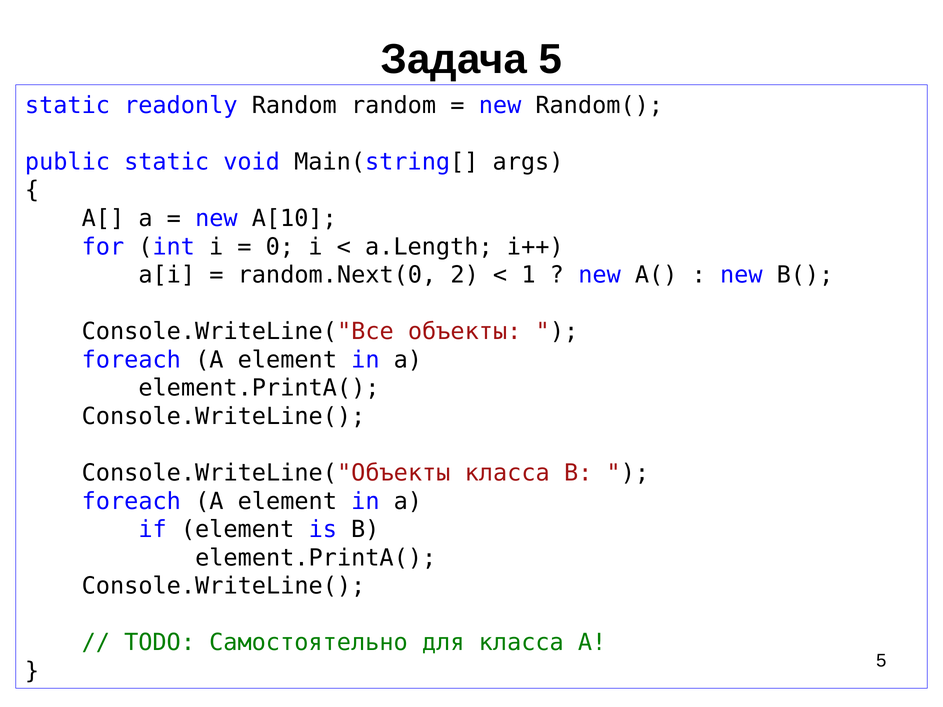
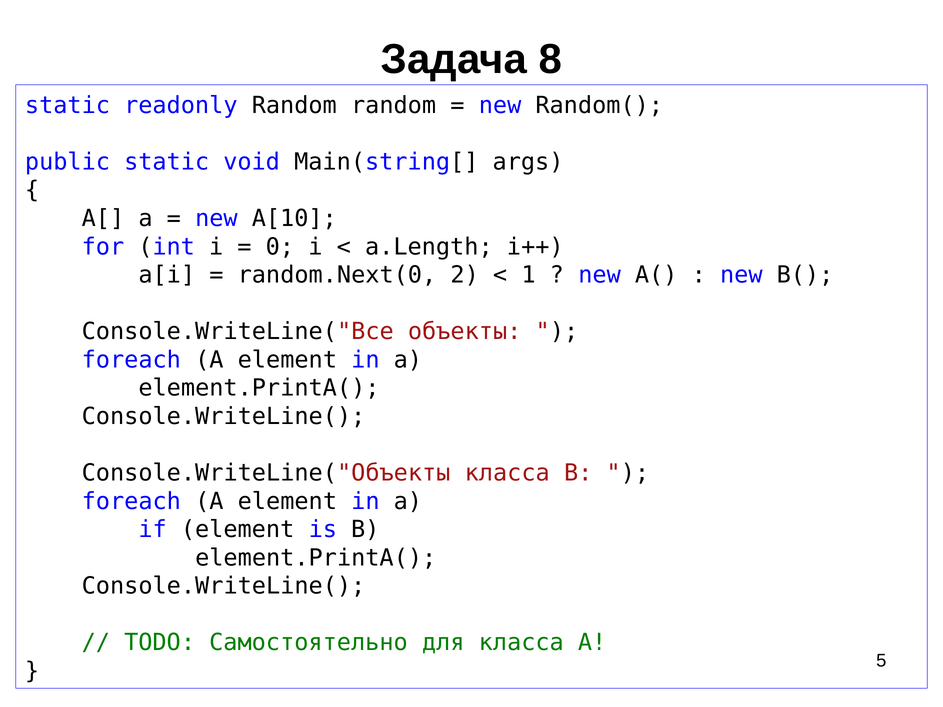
Задача 5: 5 -> 8
